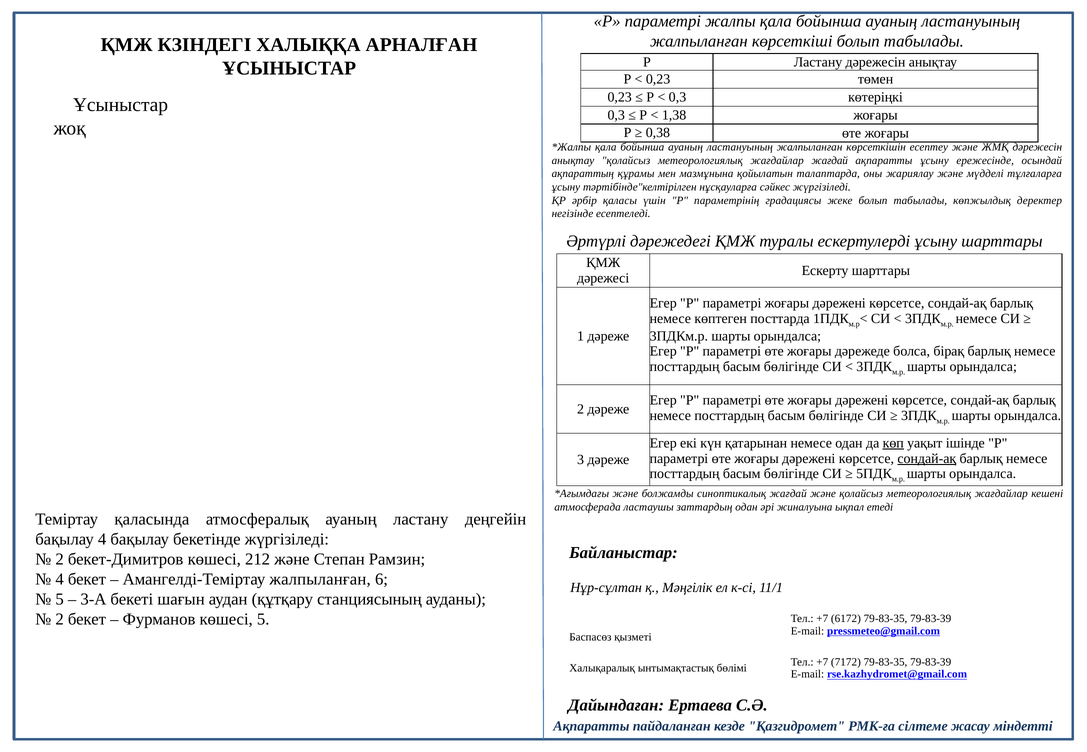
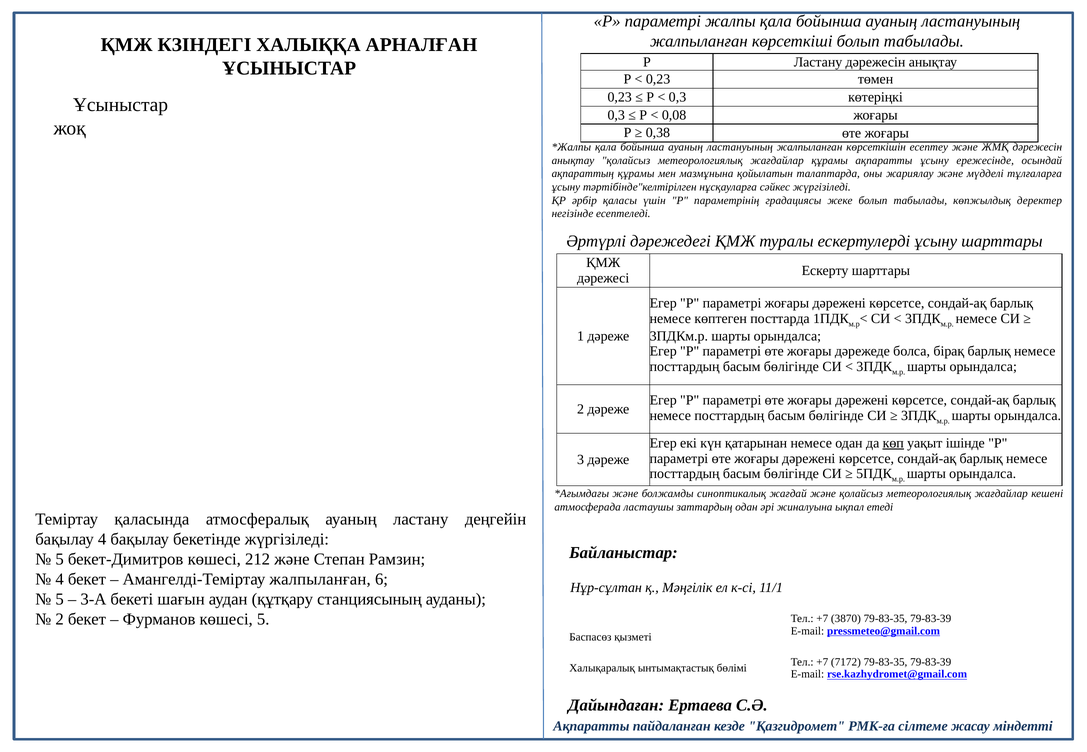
1,38: 1,38 -> 0,08
жағдайлар жағдай: жағдай -> құрамы
сондай-ақ at (927, 459) underline: present -> none
2 at (60, 560): 2 -> 5
6172: 6172 -> 3870
